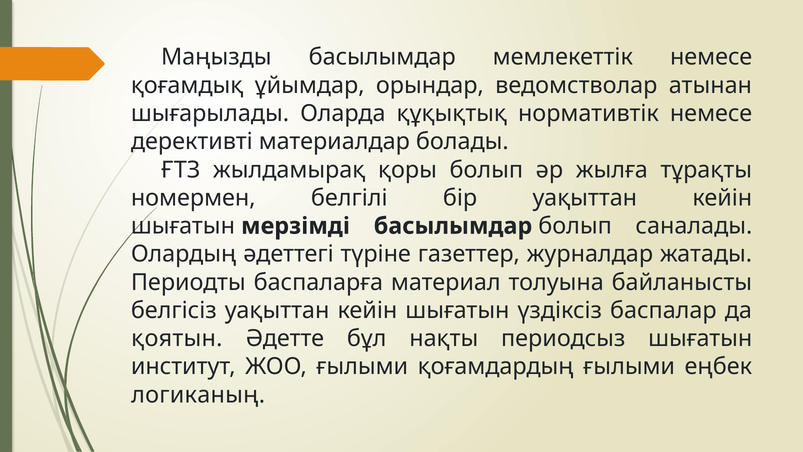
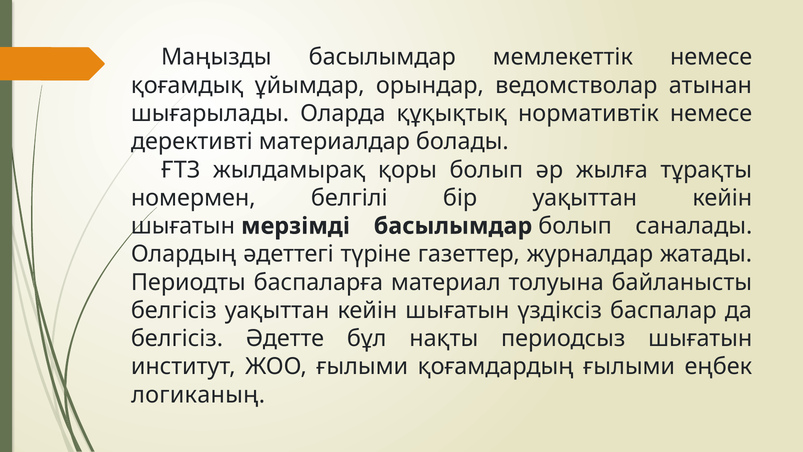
қоятын at (177, 338): қоятын -> белгісіз
